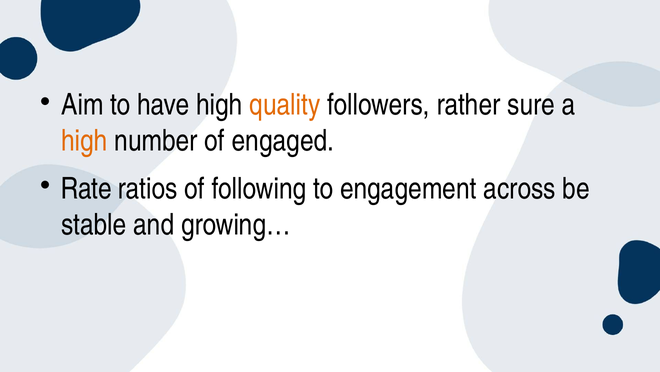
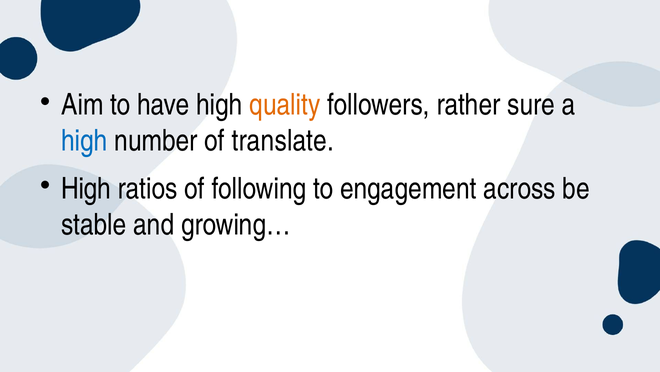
high at (84, 141) colour: orange -> blue
engaged: engaged -> translate
Rate at (86, 188): Rate -> High
